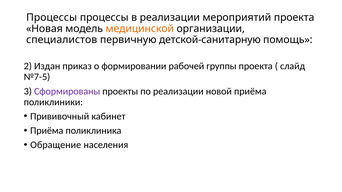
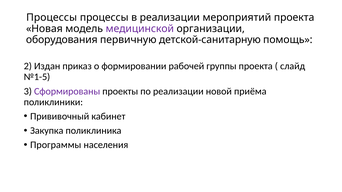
медицинской colour: orange -> purple
специалистов: специалистов -> оборудования
№7-5: №7-5 -> №1-5
Приёма at (47, 131): Приёма -> Закупка
Обращение: Обращение -> Программы
